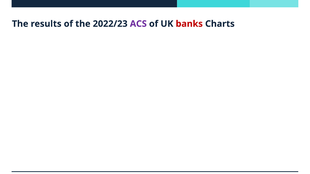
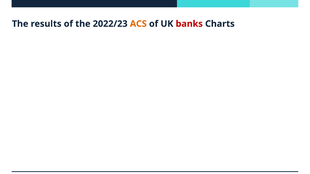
ACS colour: purple -> orange
